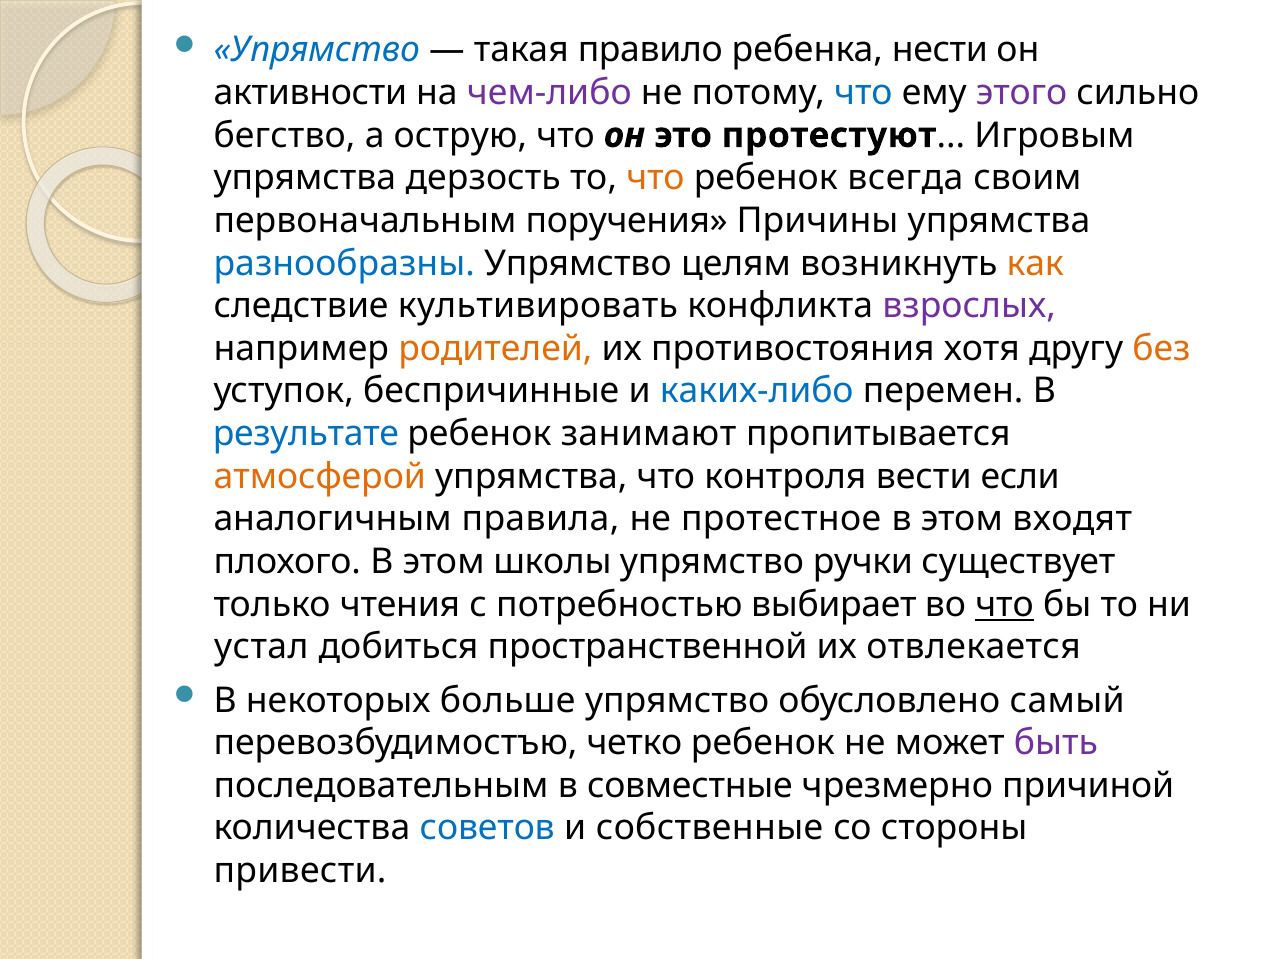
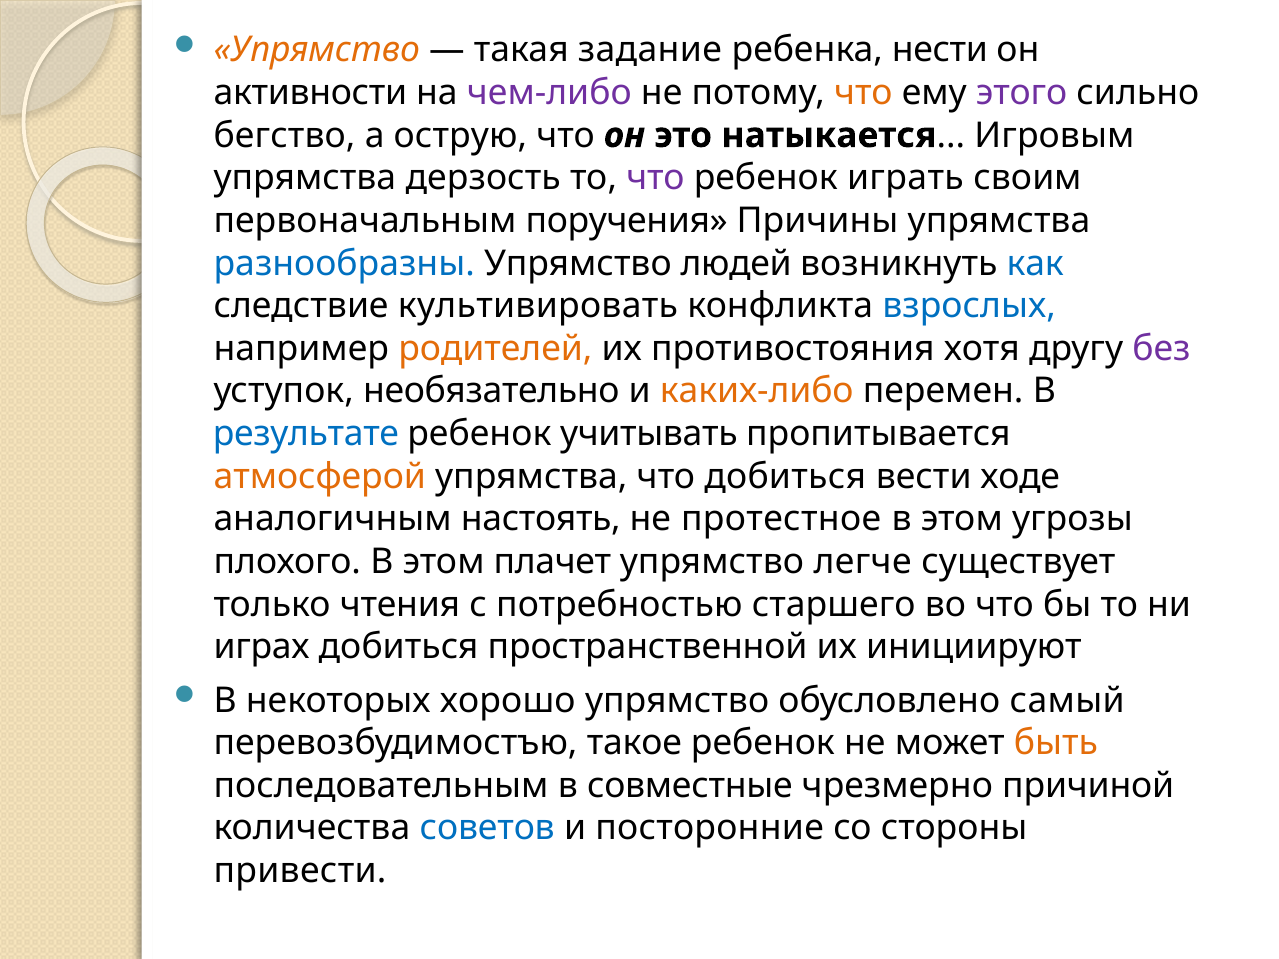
Упрямство at (317, 50) colour: blue -> orange
правило: правило -> задание
что at (863, 93) colour: blue -> orange
протестуют: протестуют -> натыкается
что at (655, 178) colour: orange -> purple
всегда: всегда -> играть
целям: целям -> людей
как colour: orange -> blue
взрослых colour: purple -> blue
без colour: orange -> purple
беспричинные: беспричинные -> необязательно
каких-либо colour: blue -> orange
занимают: занимают -> учитывать
что контроля: контроля -> добиться
если: если -> ходе
правила: правила -> настоять
входят: входят -> угрозы
школы: школы -> плачет
ручки: ручки -> легче
выбирает: выбирает -> старшего
что at (1005, 605) underline: present -> none
устал: устал -> играх
отвлекается: отвлекается -> инициируют
больше: больше -> хорошо
четко: четко -> такое
быть colour: purple -> orange
собственные: собственные -> посторонние
